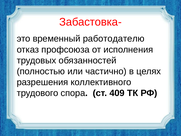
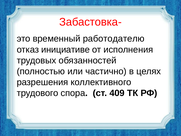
профсоюза: профсоюза -> инициативе
